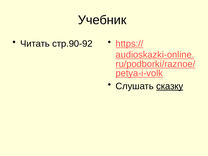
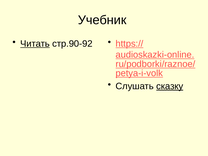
Читать underline: none -> present
